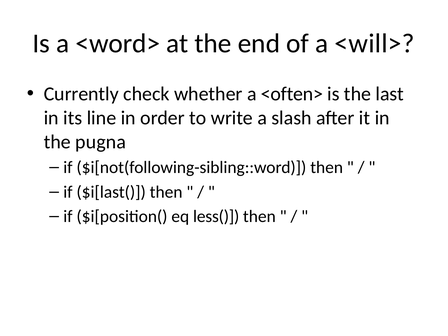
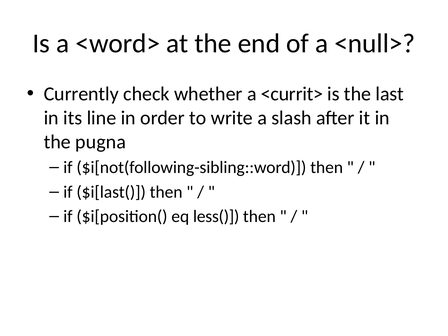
<will>: <will> -> <null>
<often>: <often> -> <currit>
